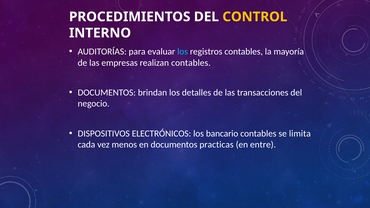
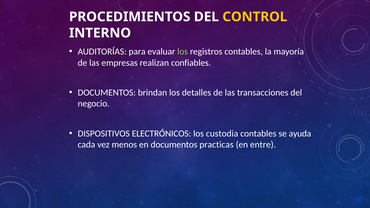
los at (183, 52) colour: light blue -> light green
realizan contables: contables -> confiables
bancario: bancario -> custodia
limita: limita -> ayuda
